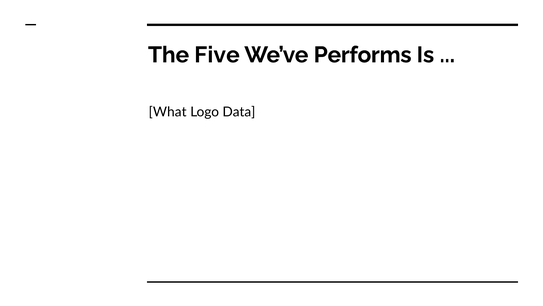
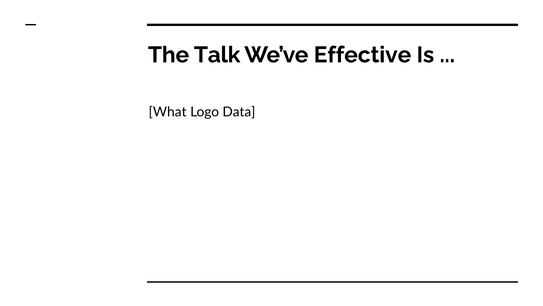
Five: Five -> Talk
Performs: Performs -> Effective
